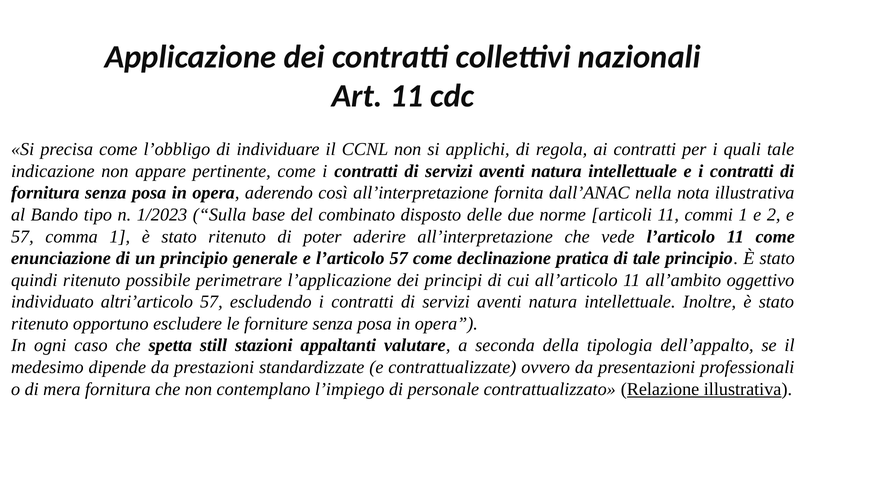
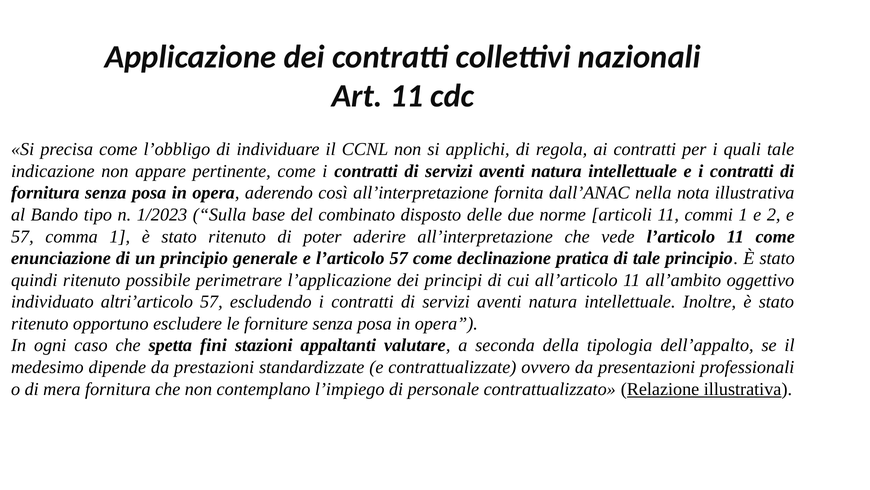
still: still -> fini
